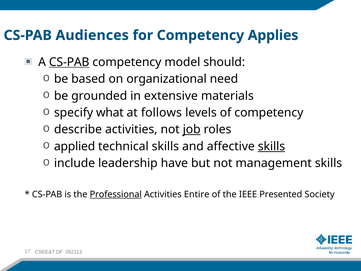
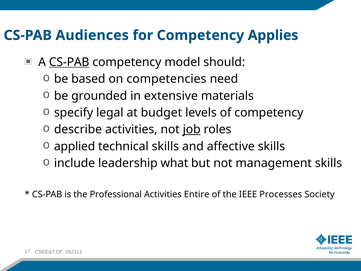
organizational: organizational -> competencies
what: what -> legal
follows: follows -> budget
skills at (271, 146) underline: present -> none
have: have -> what
Professional underline: present -> none
Presented: Presented -> Processes
